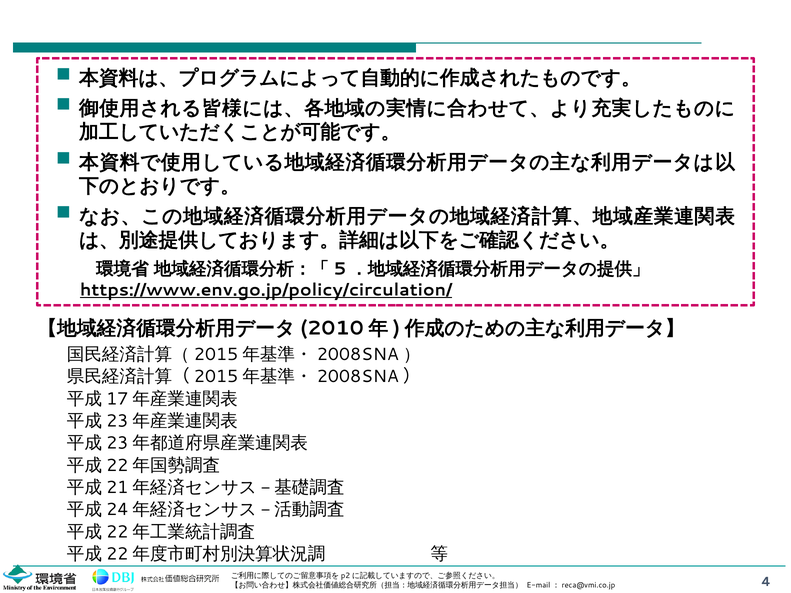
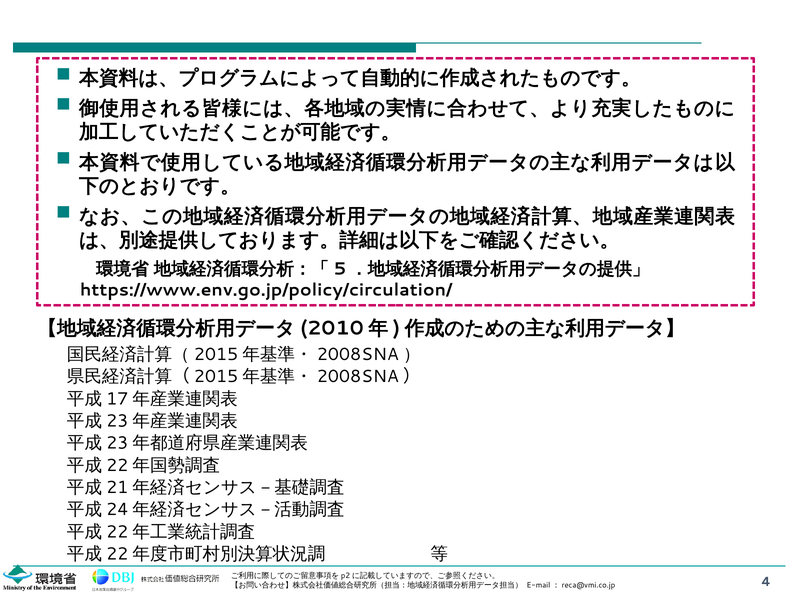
https://www.env.go.jp/policy/circulation/ underline: present -> none
